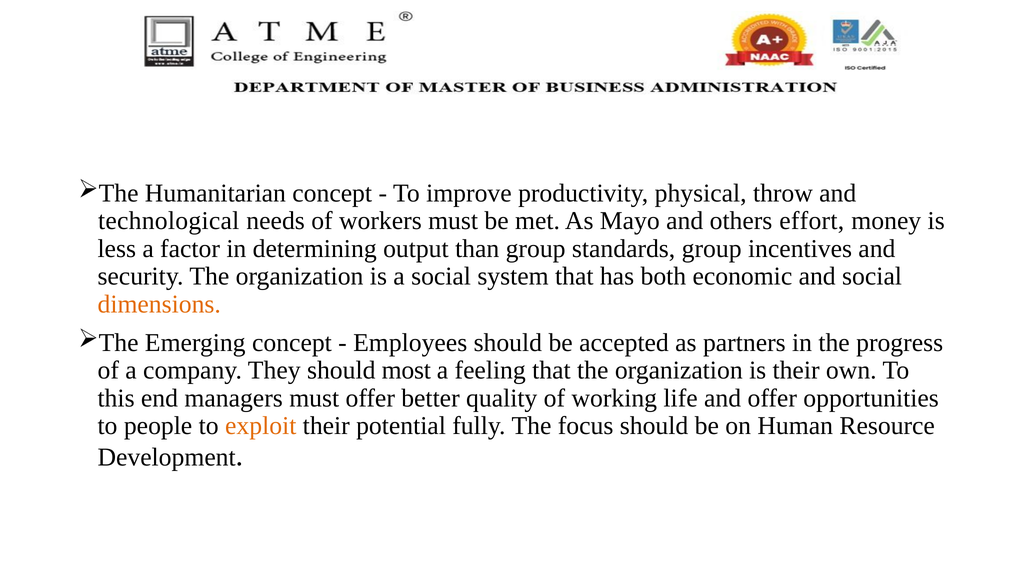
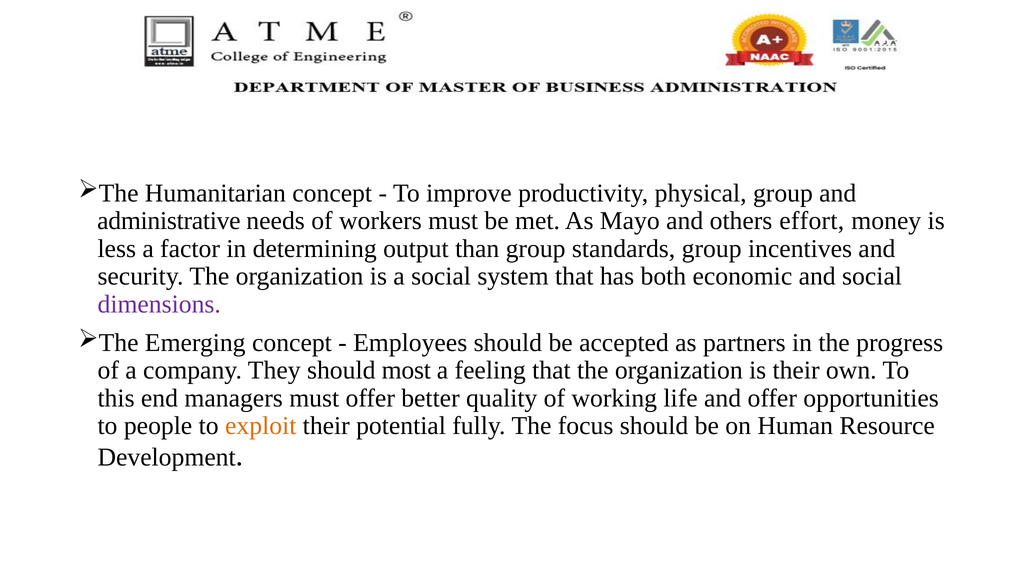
physical throw: throw -> group
technological: technological -> administrative
dimensions colour: orange -> purple
